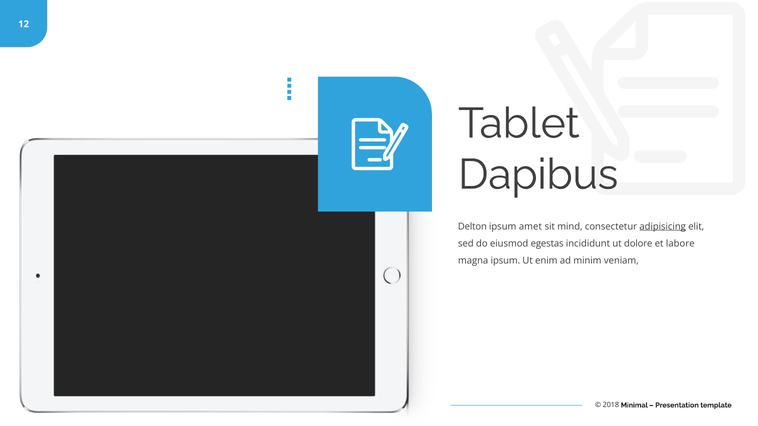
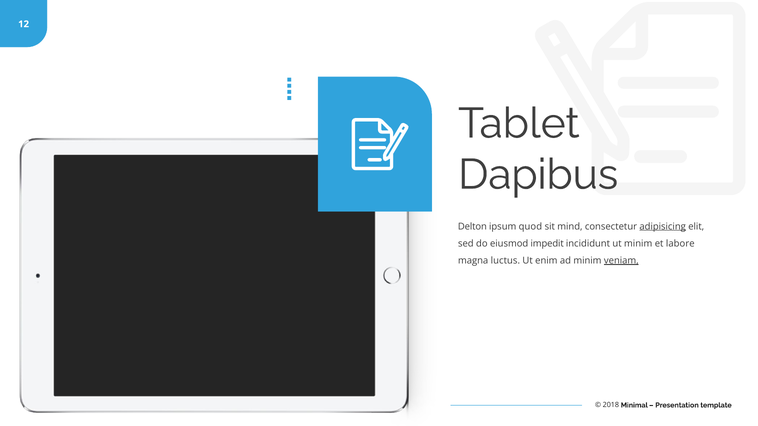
amet: amet -> quod
egestas: egestas -> impedit
ut dolore: dolore -> minim
magna ipsum: ipsum -> luctus
veniam underline: none -> present
